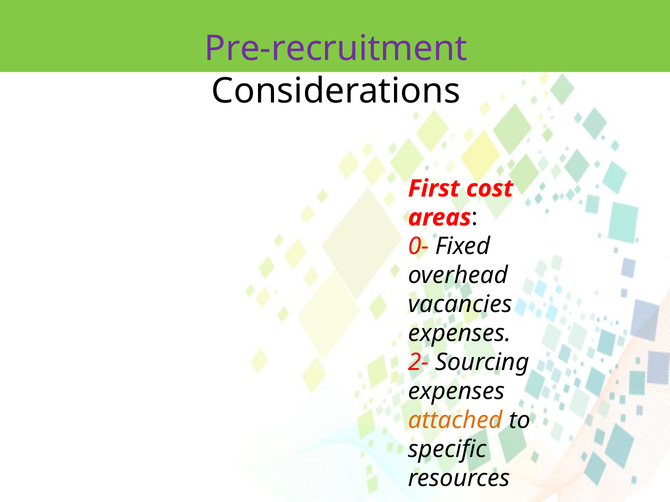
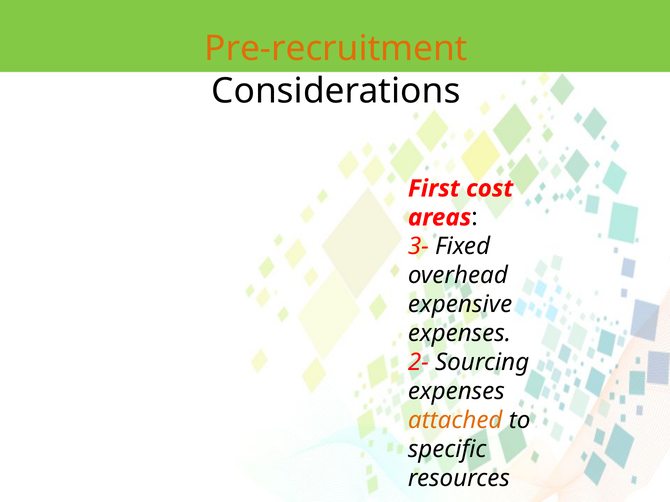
Pre-recruitment colour: purple -> orange
0-: 0- -> 3-
vacancies: vacancies -> expensive
